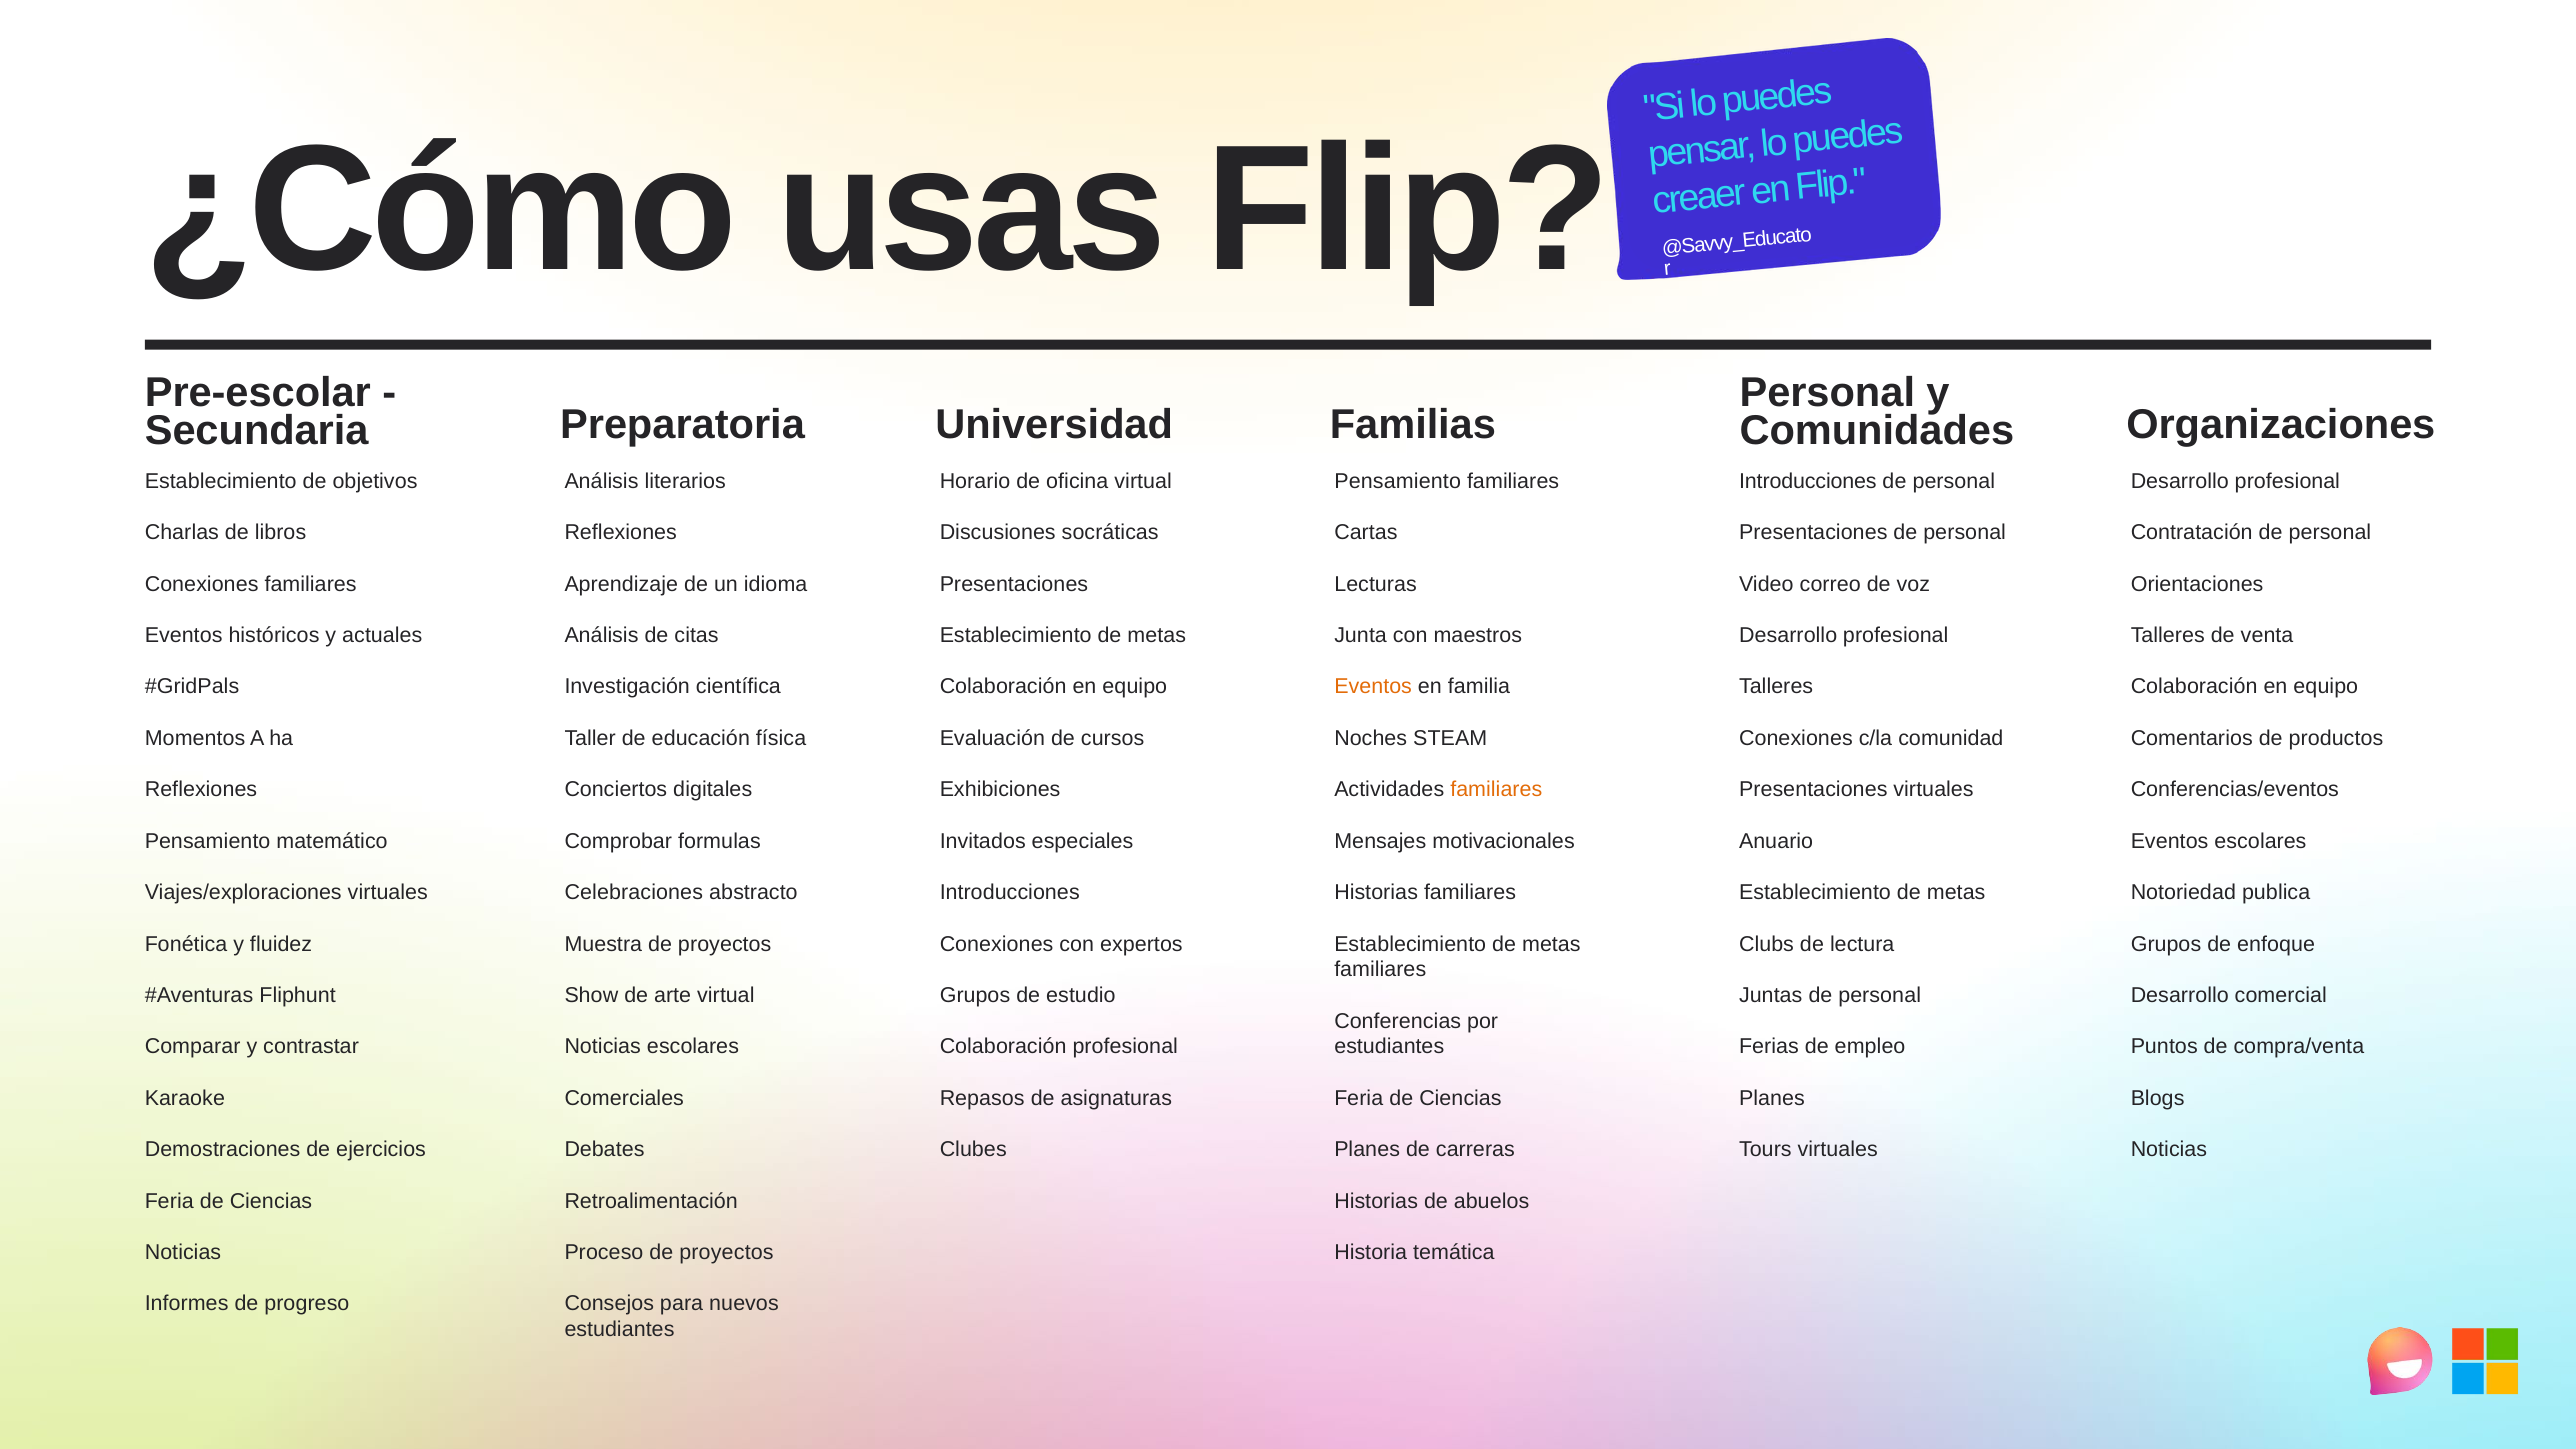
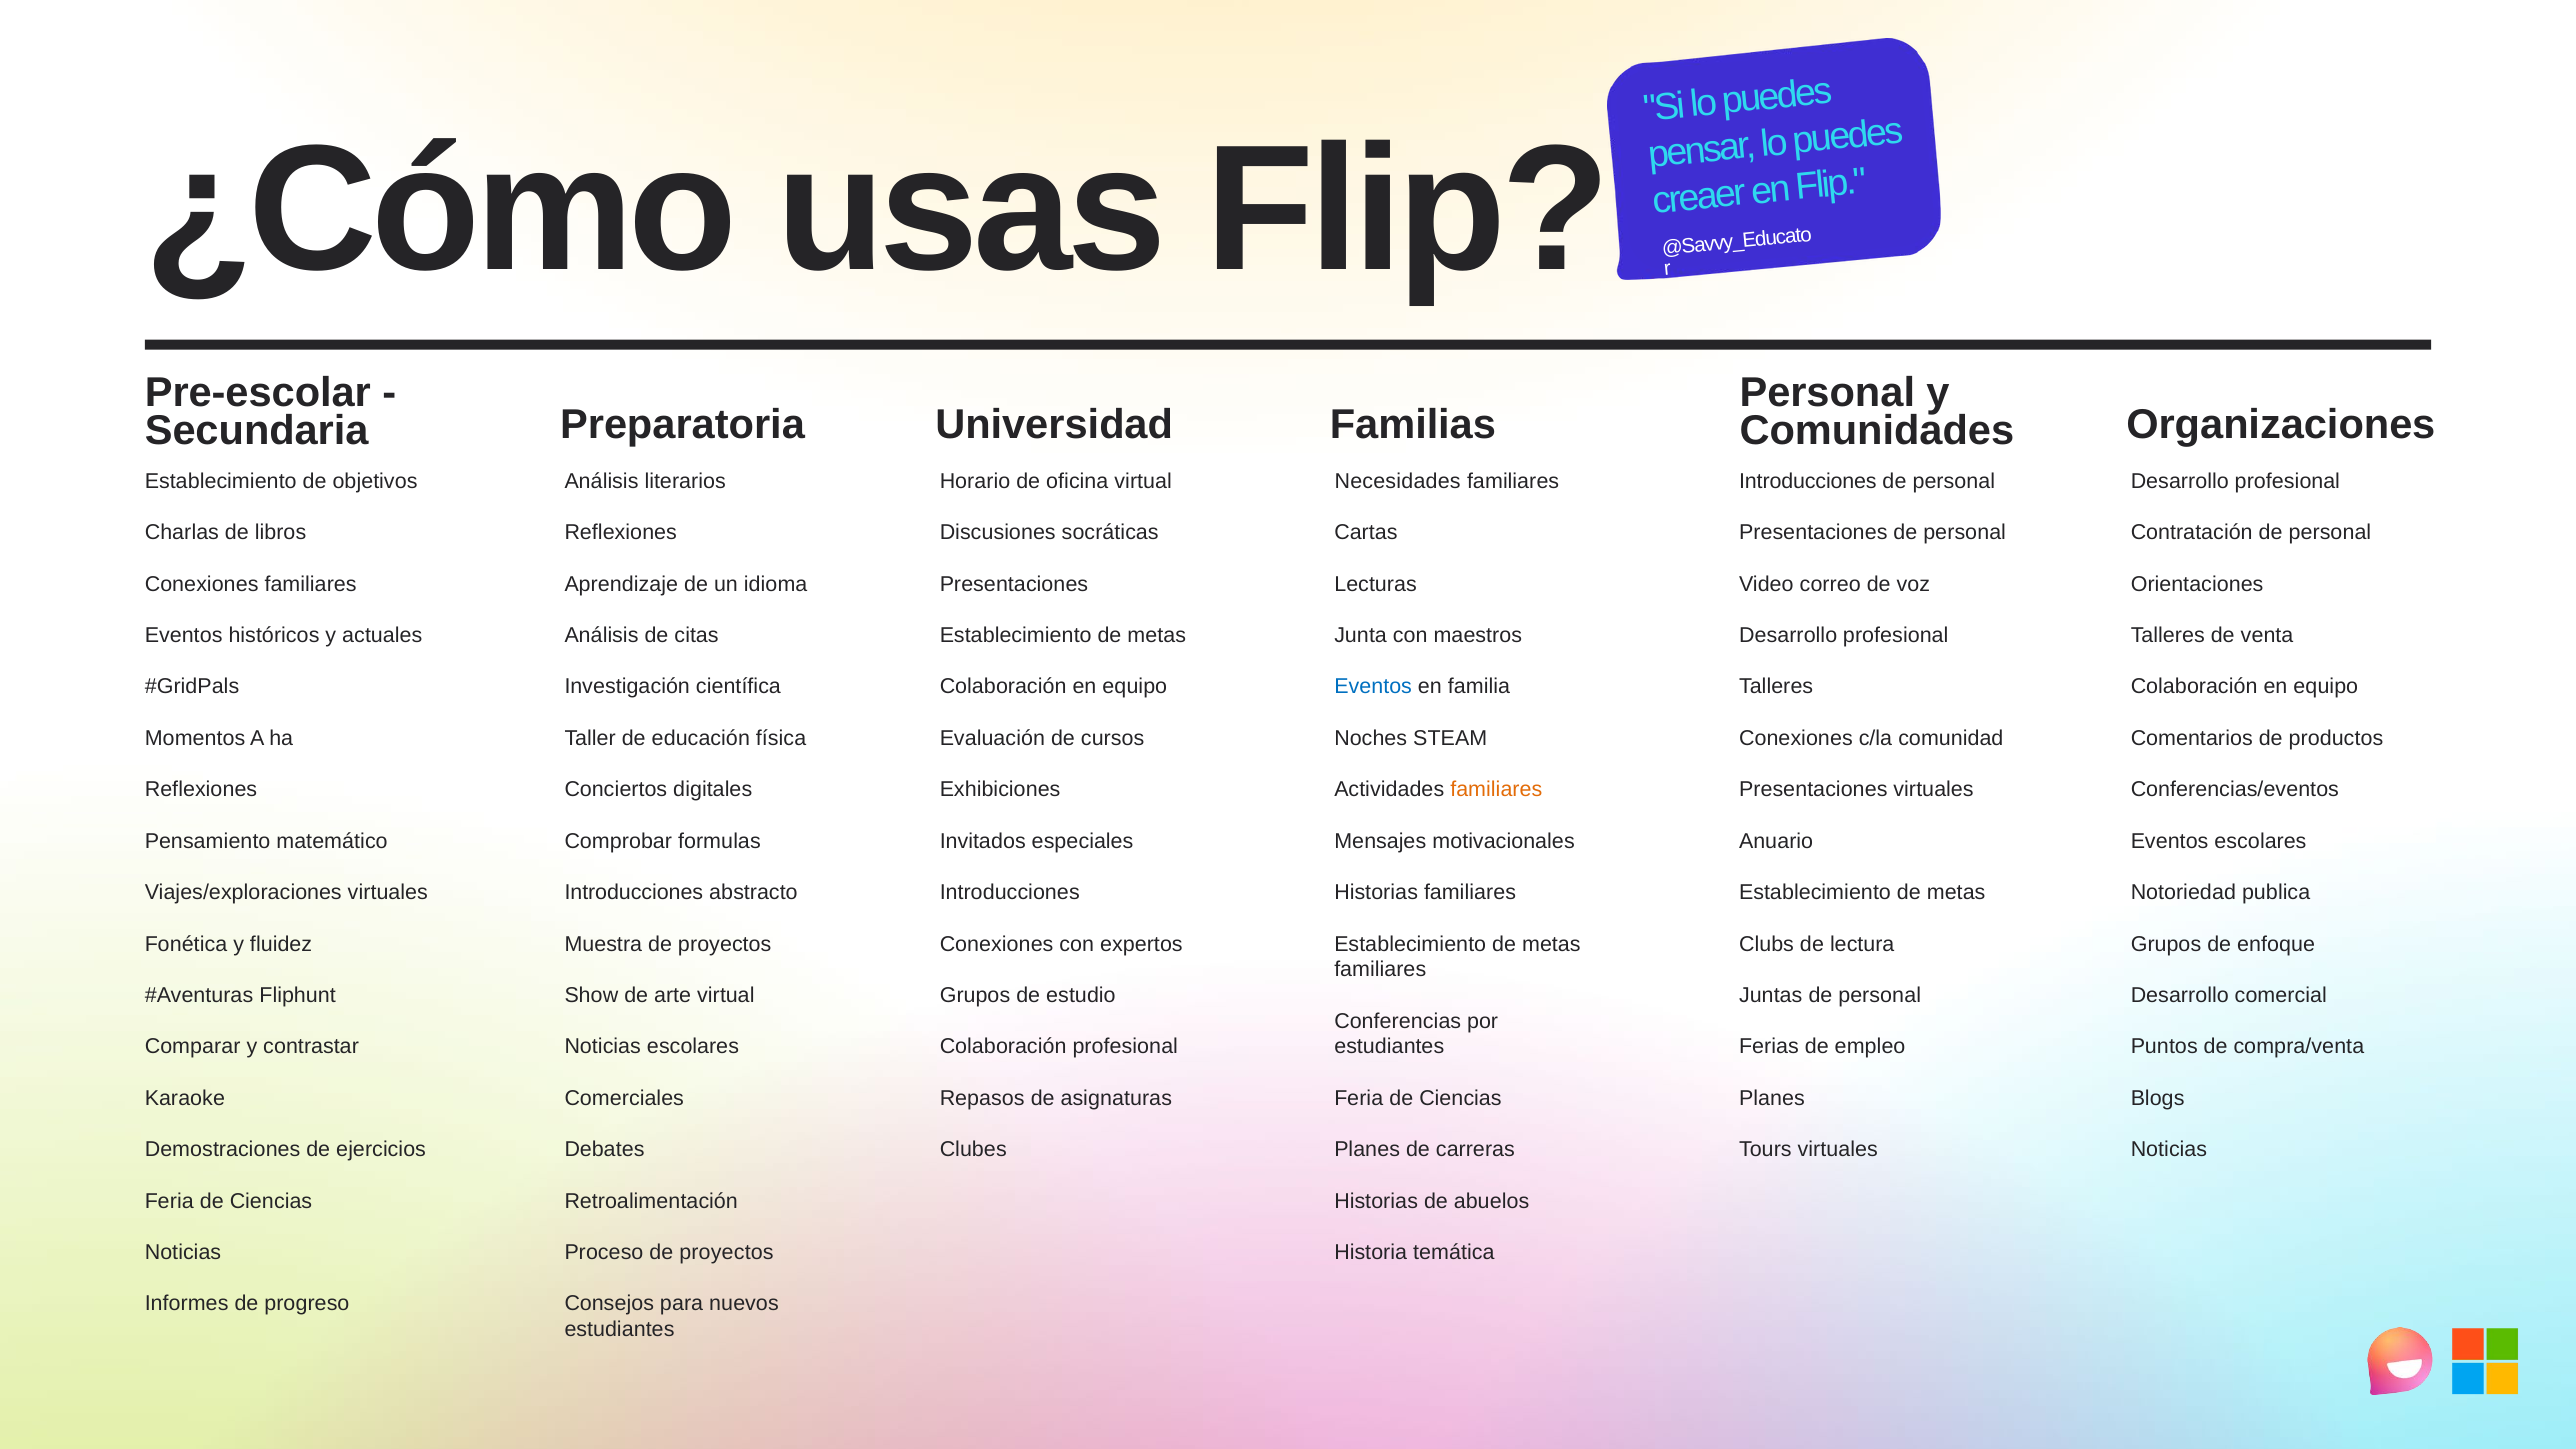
Pensamiento at (1398, 481): Pensamiento -> Necesidades
Eventos at (1373, 687) colour: orange -> blue
Celebraciones at (634, 893): Celebraciones -> Introducciones
